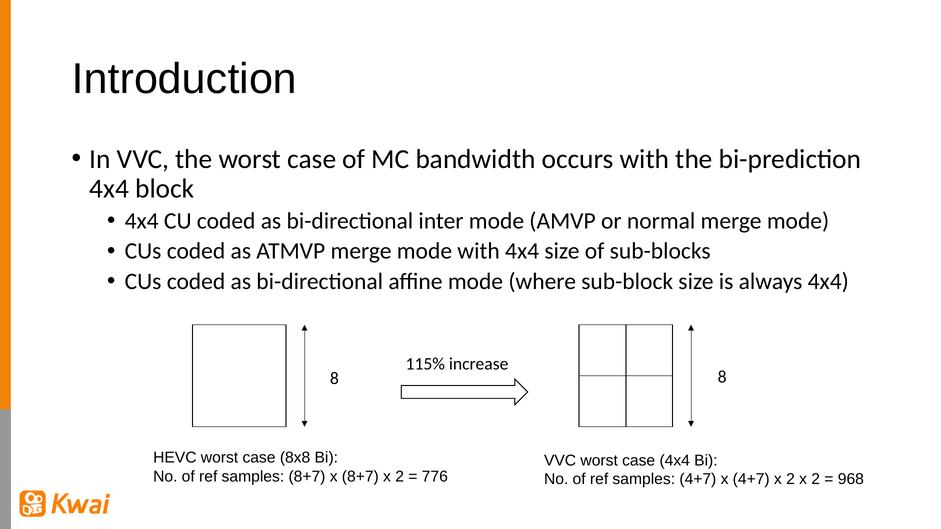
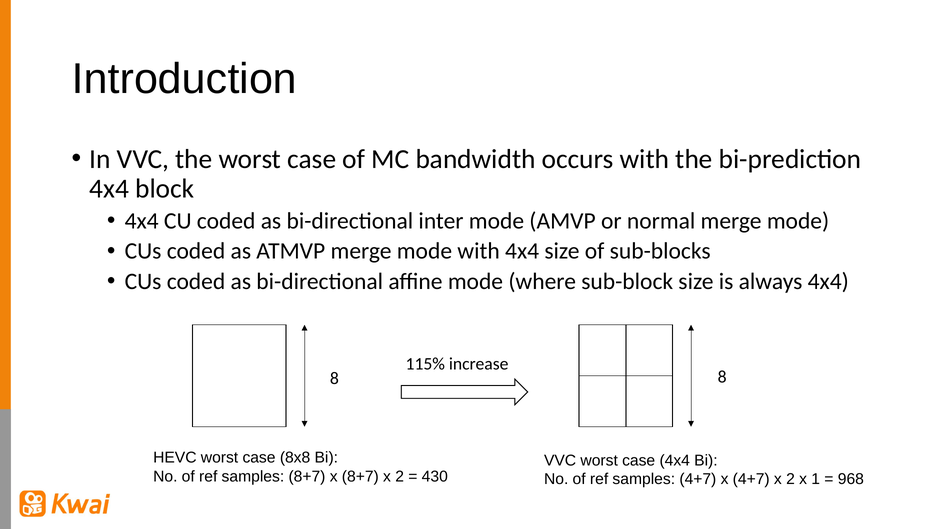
776: 776 -> 430
2 x 2: 2 -> 1
